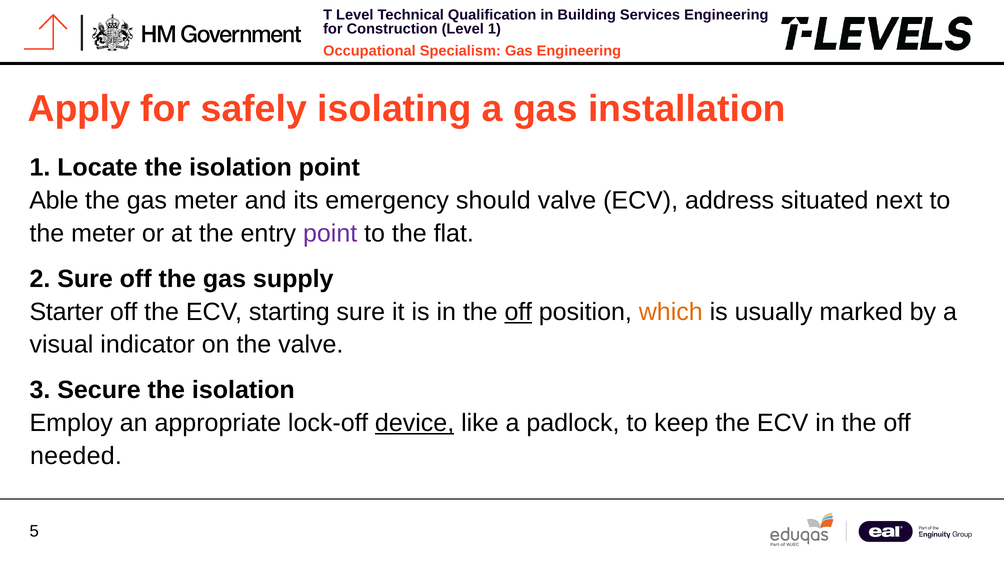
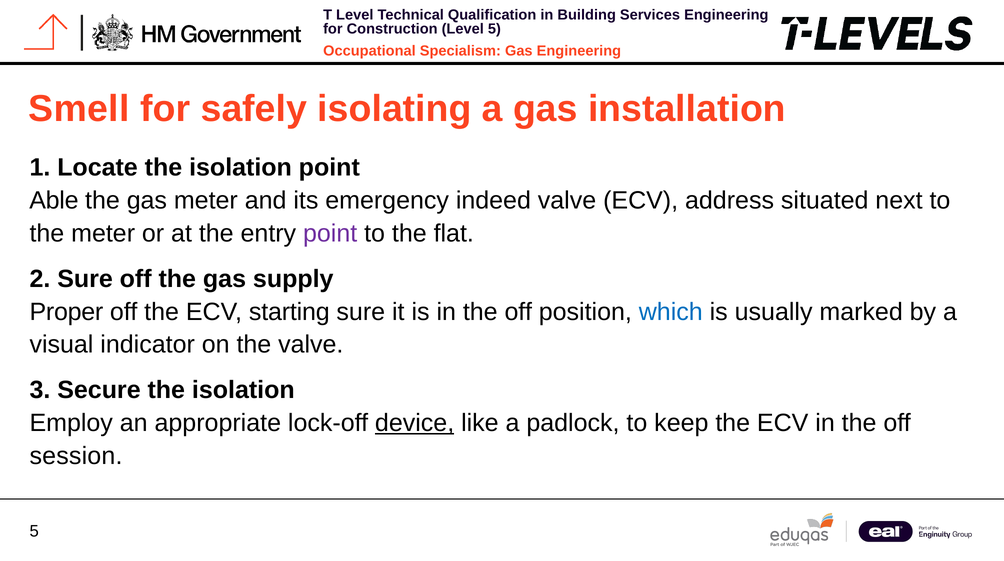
1 at (494, 29): 1 -> 5
Apply: Apply -> Smell
should: should -> indeed
Starter: Starter -> Proper
off at (518, 312) underline: present -> none
which colour: orange -> blue
needed: needed -> session
